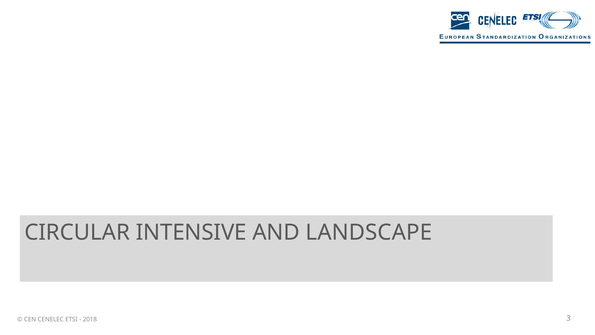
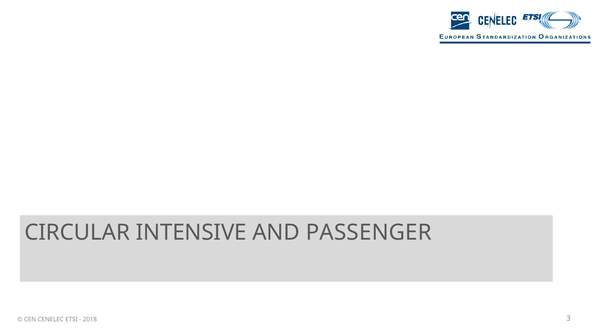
LANDSCAPE: LANDSCAPE -> PASSENGER
